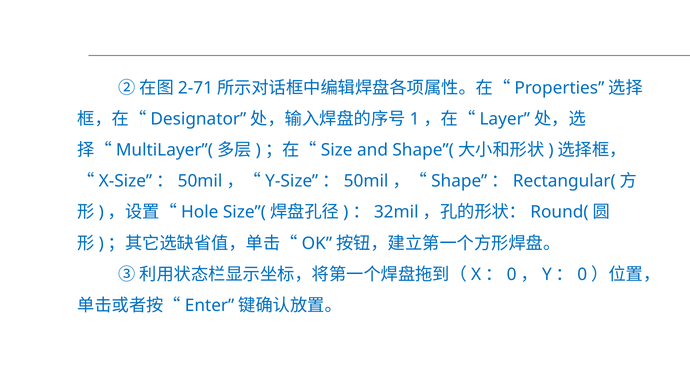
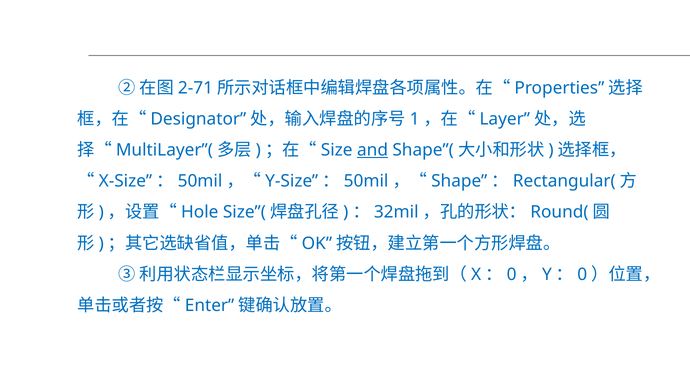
and underline: none -> present
